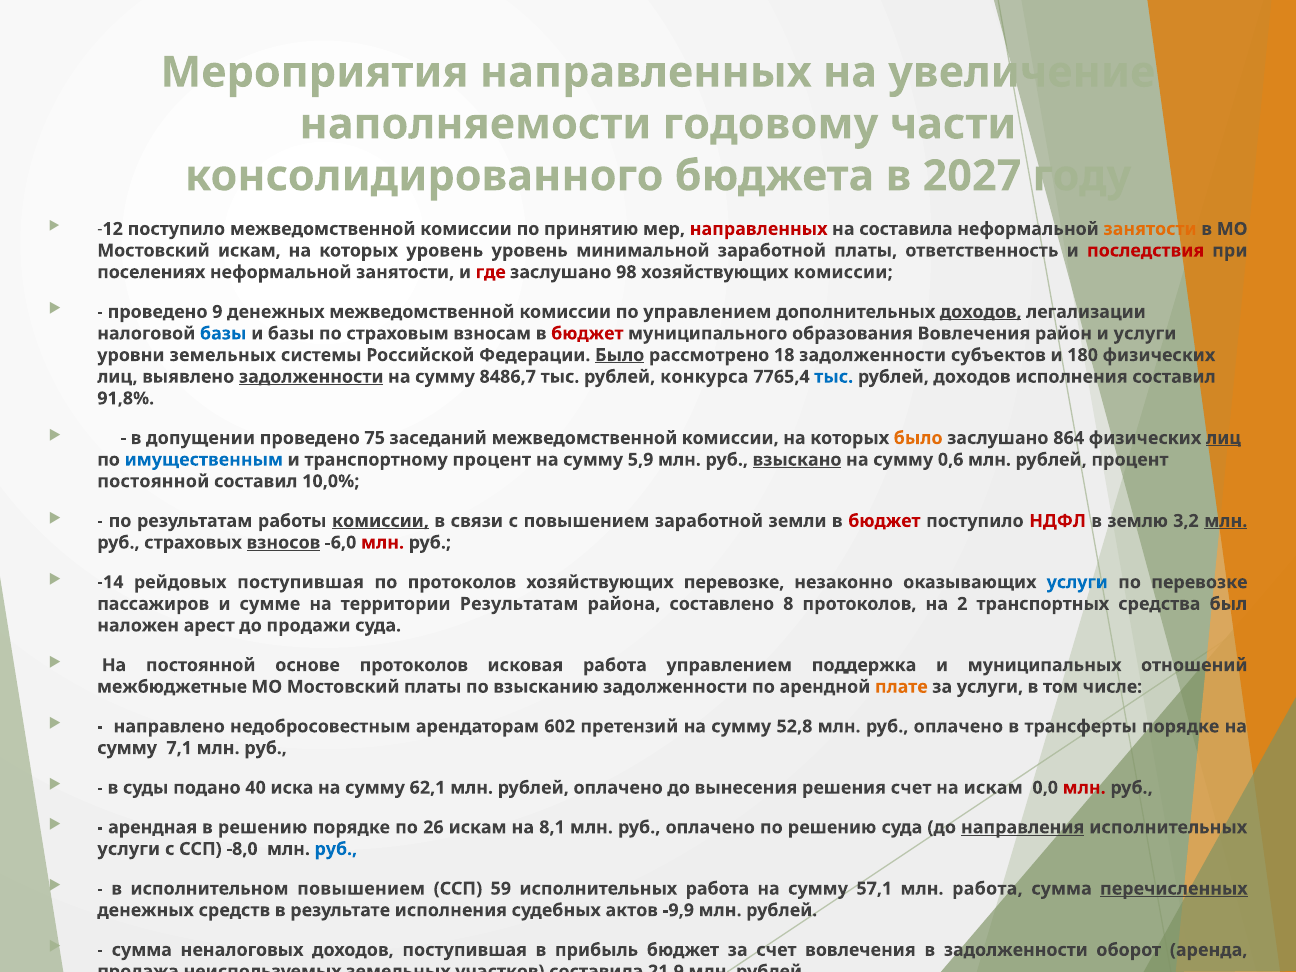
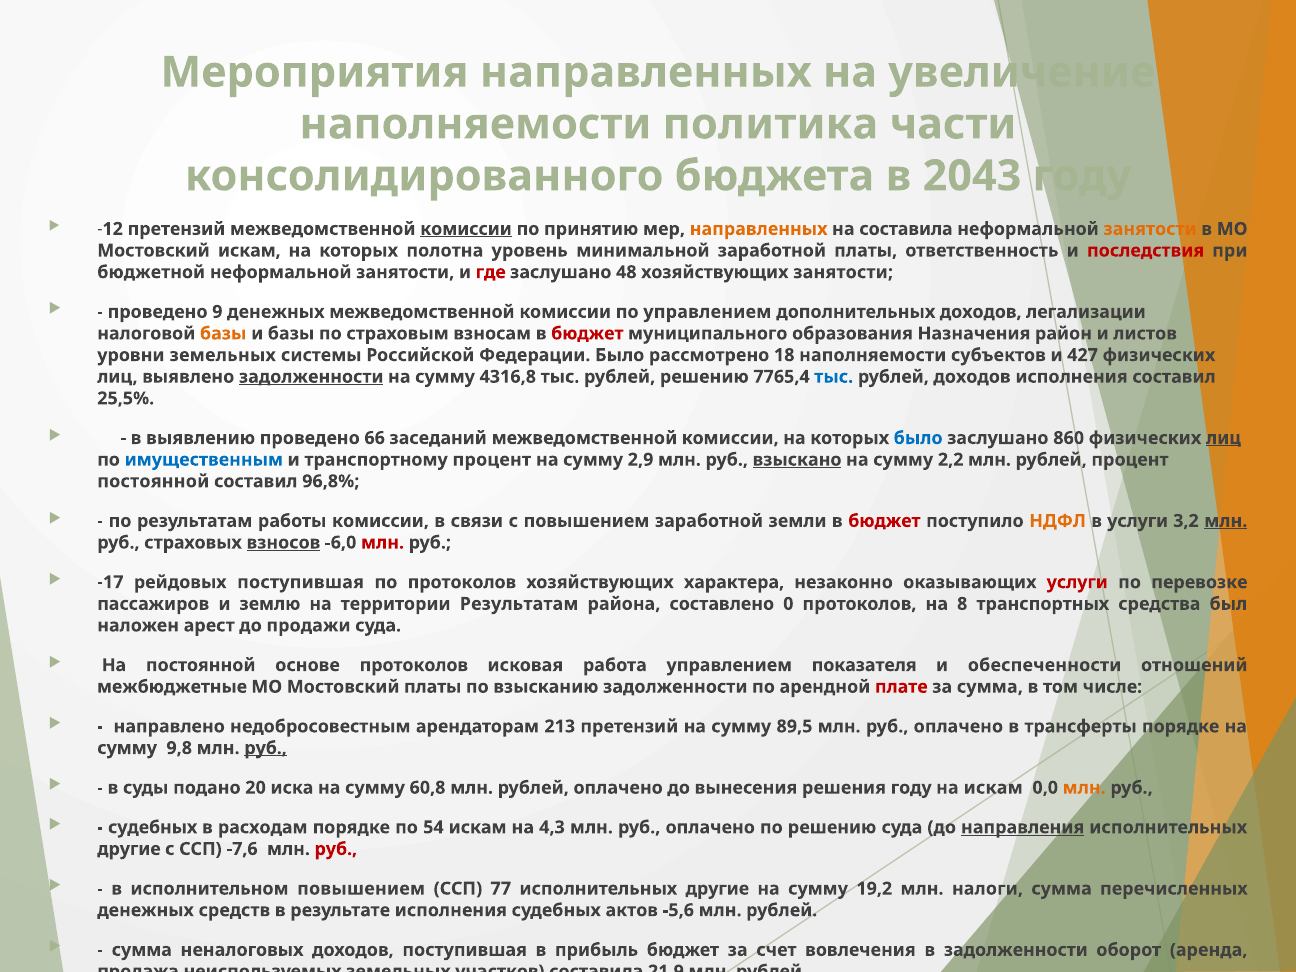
годовому: годовому -> политика
2027: 2027 -> 2043
-12 поступило: поступило -> претензий
комиссии at (466, 229) underline: none -> present
направленных at (759, 229) colour: red -> orange
которых уровень: уровень -> полотна
поселениях: поселениях -> бюджетной
98: 98 -> 48
хозяйствующих комиссии: комиссии -> занятости
доходов at (981, 312) underline: present -> none
базы at (223, 334) colour: blue -> orange
образования Вовлечения: Вовлечения -> Назначения
и услуги: услуги -> листов
Было at (620, 355) underline: present -> none
18 задолженности: задолженности -> наполняемости
180: 180 -> 427
8486,7: 8486,7 -> 4316,8
рублей конкурса: конкурса -> решению
91,8%: 91,8% -> 25,5%
допущении: допущении -> выявлению
75: 75 -> 66
было at (918, 438) colour: orange -> blue
864: 864 -> 860
5,9: 5,9 -> 2,9
0,6: 0,6 -> 2,2
10,0%: 10,0% -> 96,8%
комиссии at (380, 521) underline: present -> none
НДФЛ colour: red -> orange
в землю: землю -> услуги
-14: -14 -> -17
хозяйствующих перевозке: перевозке -> характера
услуги at (1077, 582) colour: blue -> red
сумме: сумме -> землю
8: 8 -> 0
2: 2 -> 8
поддержка: поддержка -> показателя
муниципальных: муниципальных -> обеспеченности
плате colour: orange -> red
за услуги: услуги -> сумма
602: 602 -> 213
52,8: 52,8 -> 89,5
7,1: 7,1 -> 9,8
руб at (266, 748) underline: none -> present
40: 40 -> 20
62,1: 62,1 -> 60,8
решения счет: счет -> году
млн at (1084, 788) colour: red -> orange
арендная at (153, 827): арендная -> судебных
в решению: решению -> расходам
26: 26 -> 54
8,1: 8,1 -> 4,3
услуги at (129, 849): услуги -> другие
-8,0: -8,0 -> -7,6
руб at (336, 849) colour: blue -> red
59: 59 -> 77
работа at (717, 889): работа -> другие
57,1: 57,1 -> 19,2
млн работа: работа -> налоги
перечисленных underline: present -> none
-9,9: -9,9 -> -5,6
